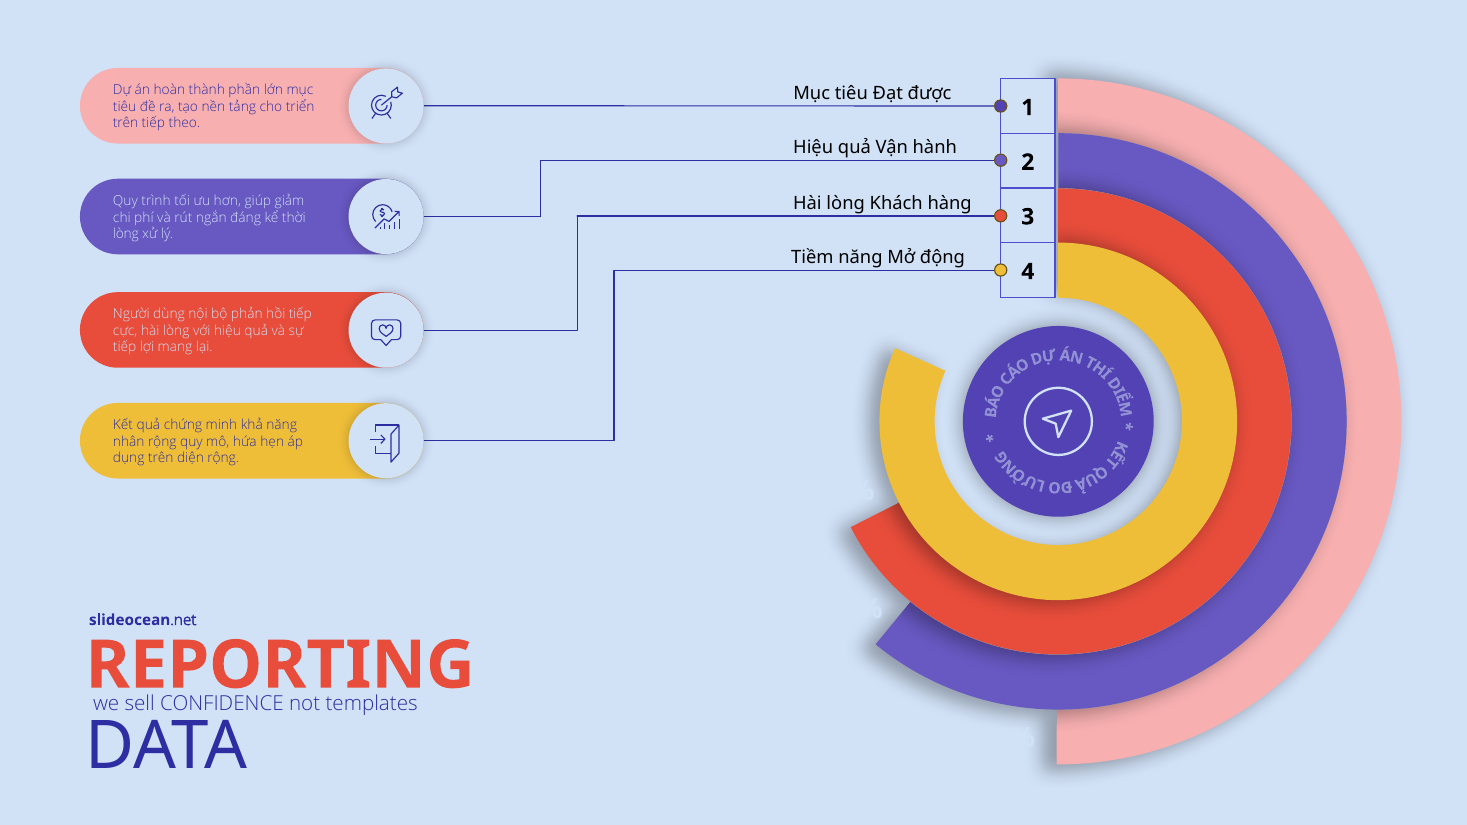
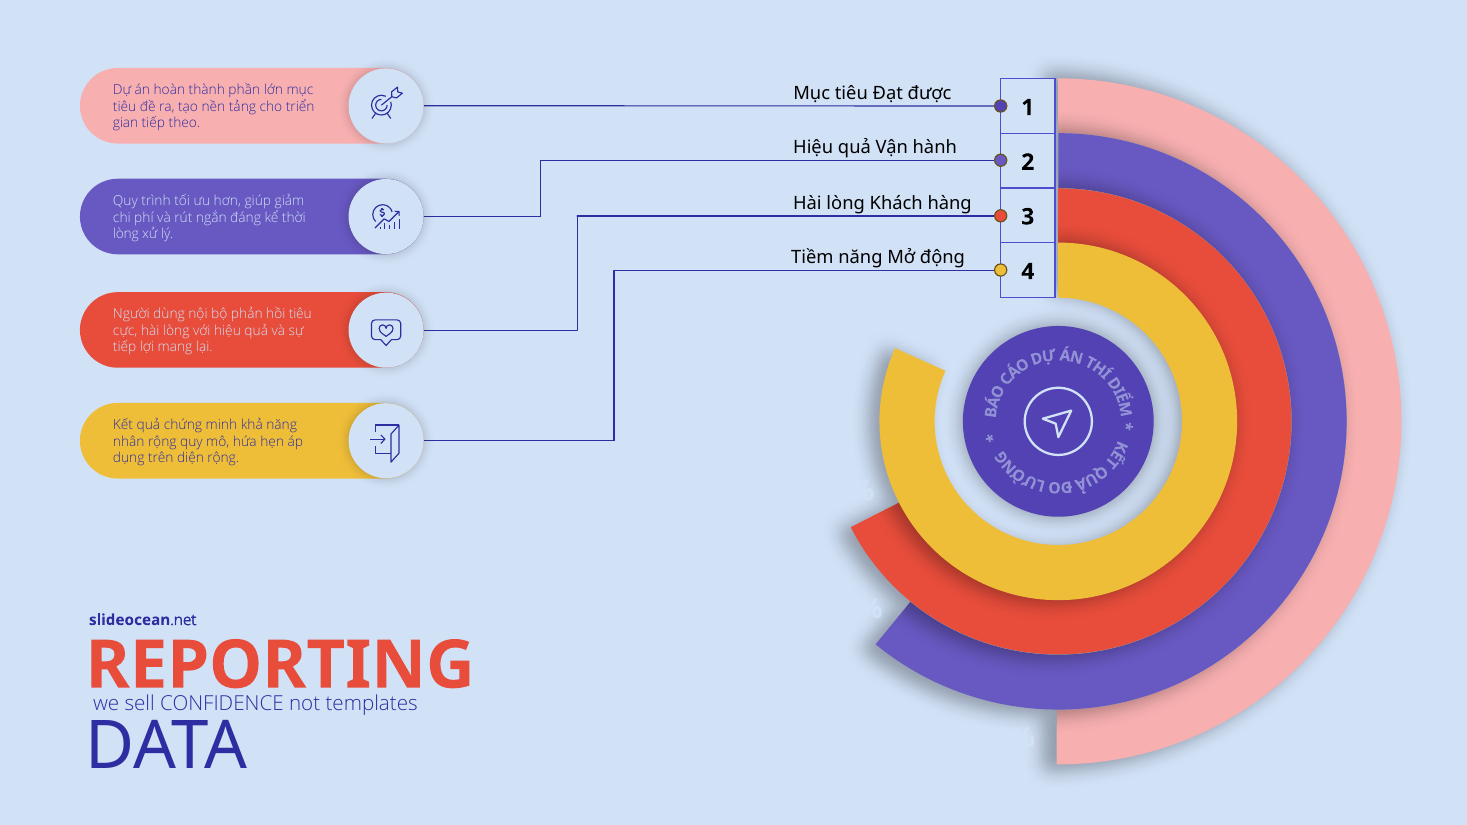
trên at (126, 123): trên -> gian
hồi tiếp: tiếp -> tiêu
